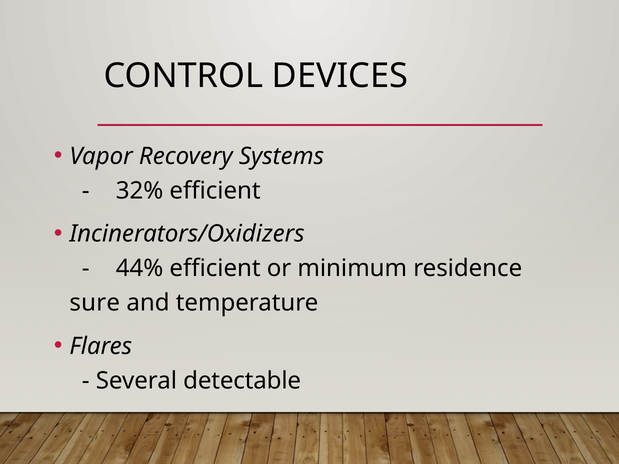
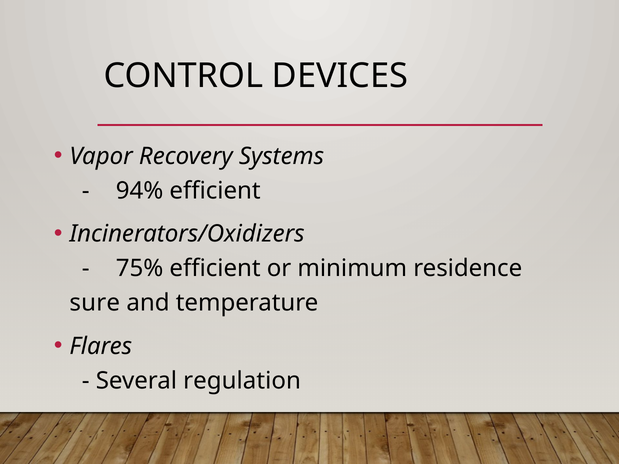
32%: 32% -> 94%
44%: 44% -> 75%
detectable: detectable -> regulation
